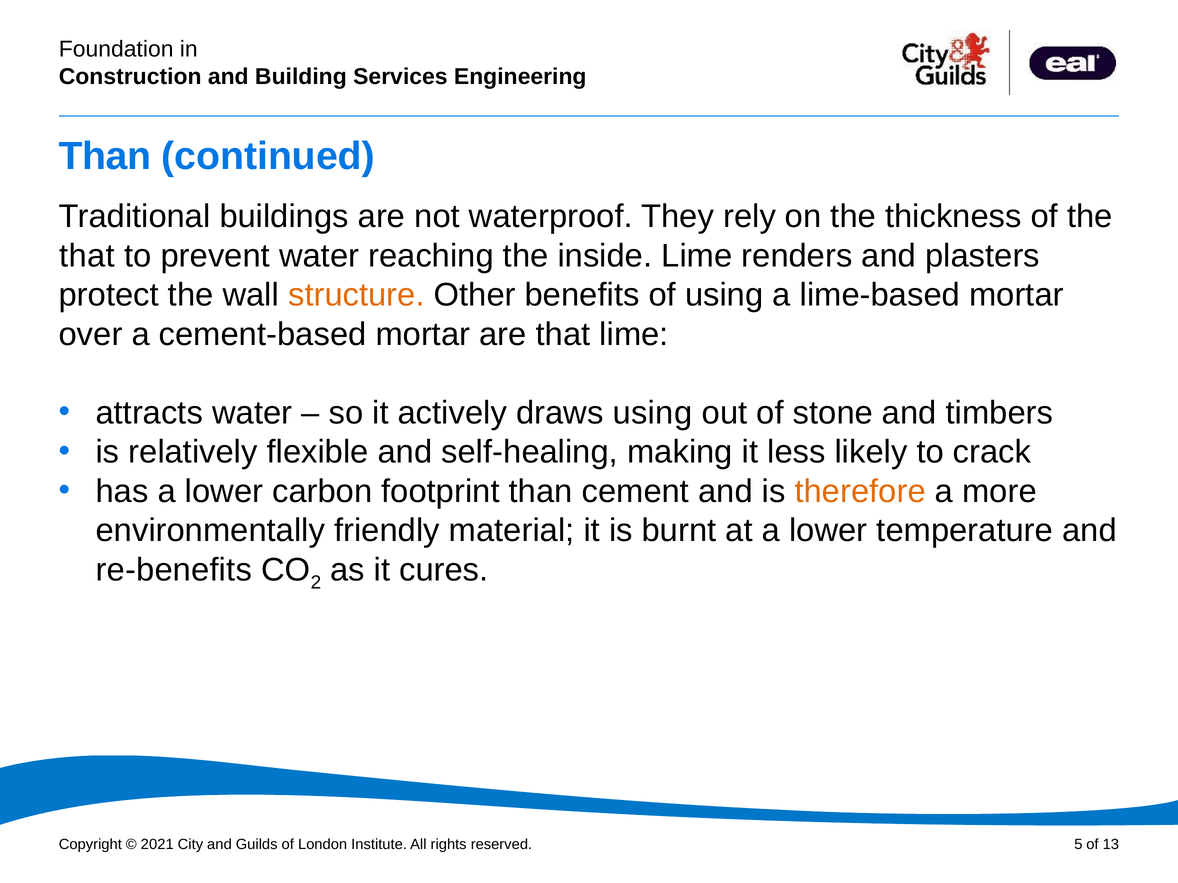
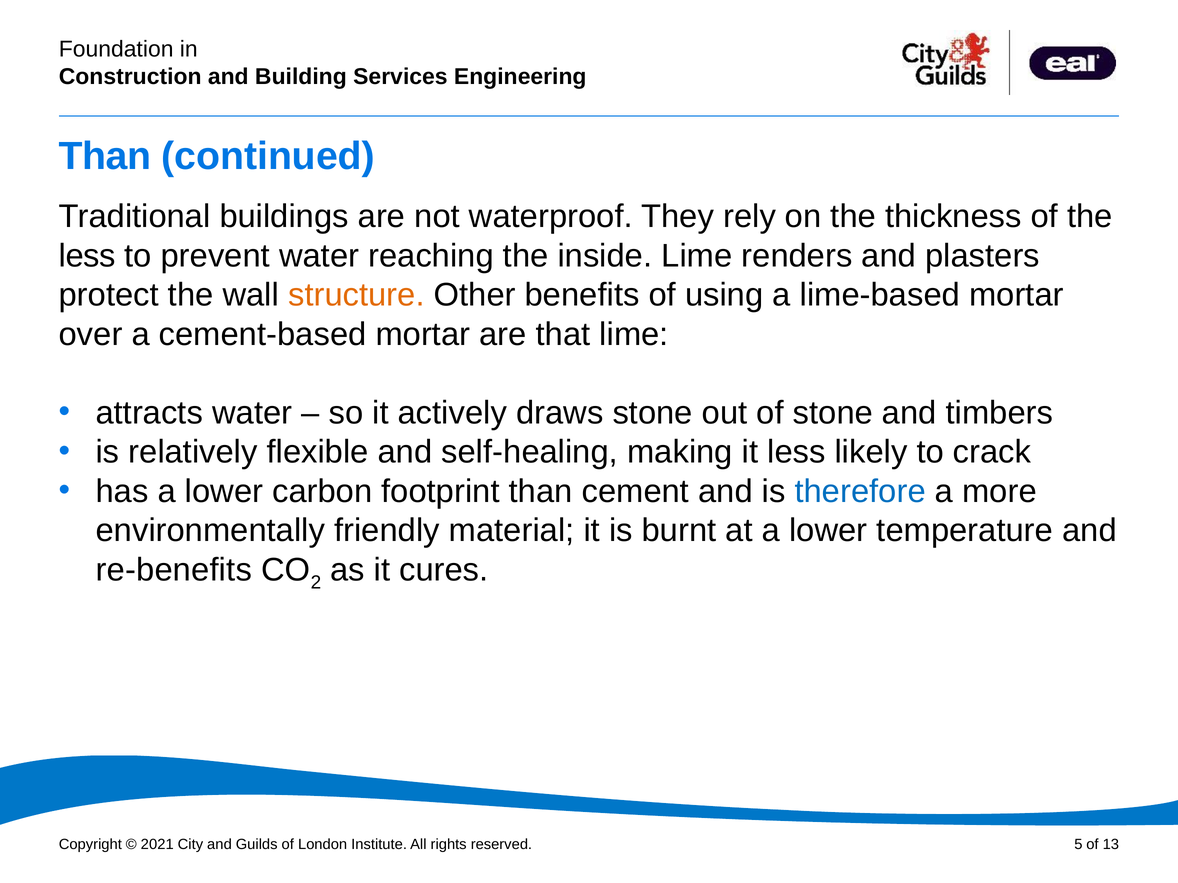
that at (87, 256): that -> less
draws using: using -> stone
therefore colour: orange -> blue
